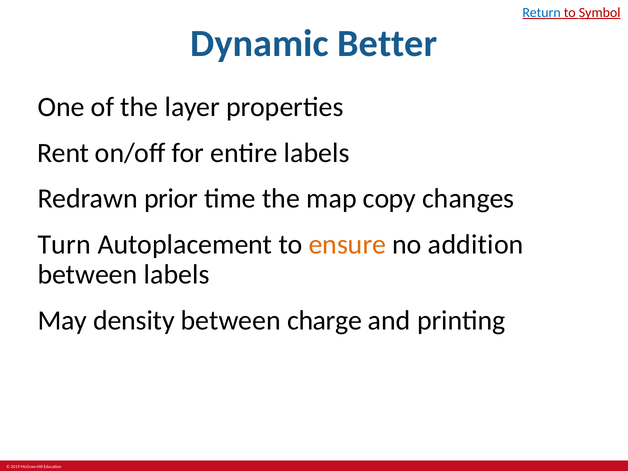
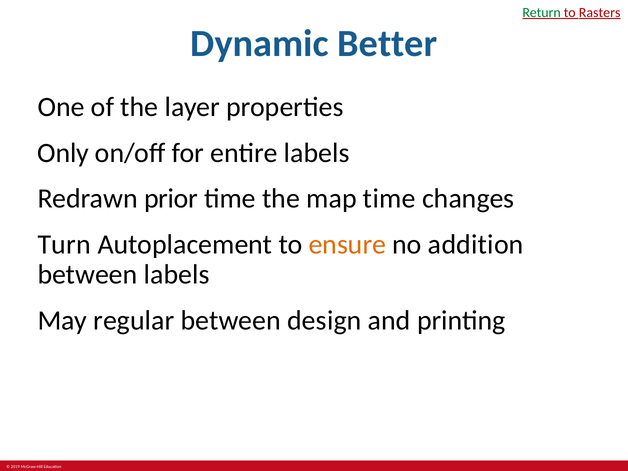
Return colour: blue -> green
Symbol: Symbol -> Rasters
Rent: Rent -> Only
map copy: copy -> time
density: density -> regular
charge: charge -> design
